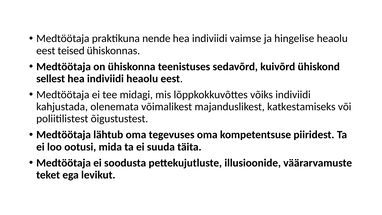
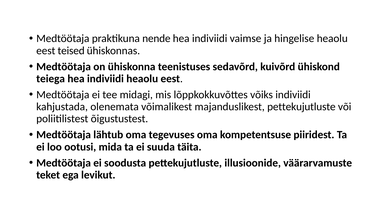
sellest: sellest -> teiega
majanduslikest katkestamiseks: katkestamiseks -> pettekujutluste
